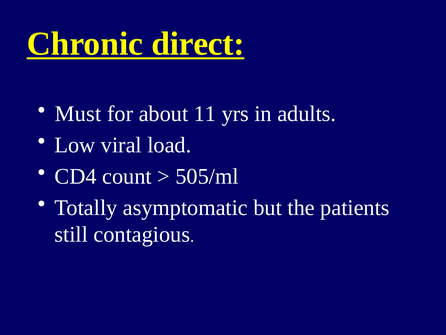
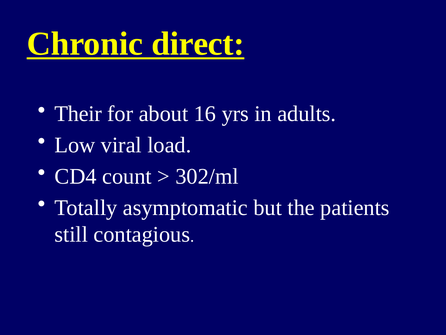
Must: Must -> Their
11: 11 -> 16
505/ml: 505/ml -> 302/ml
